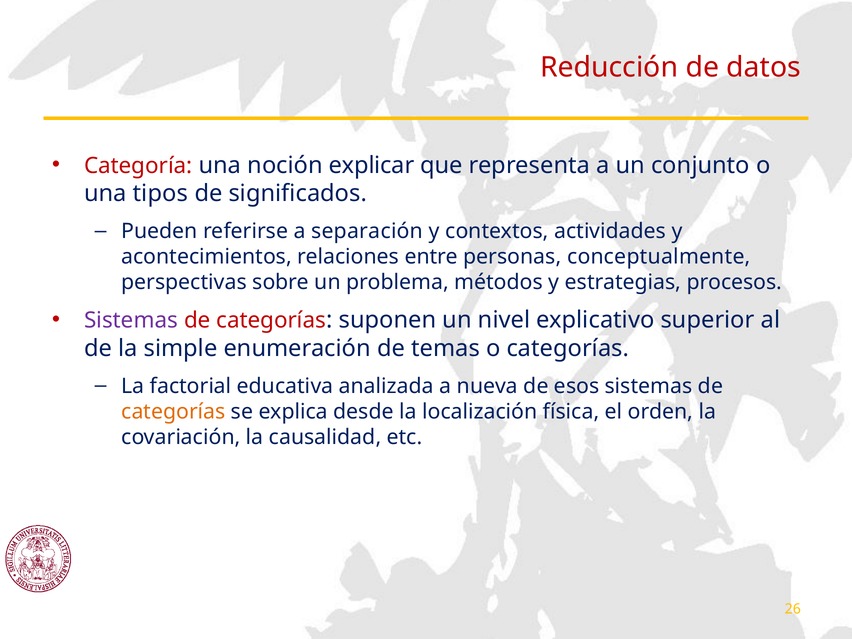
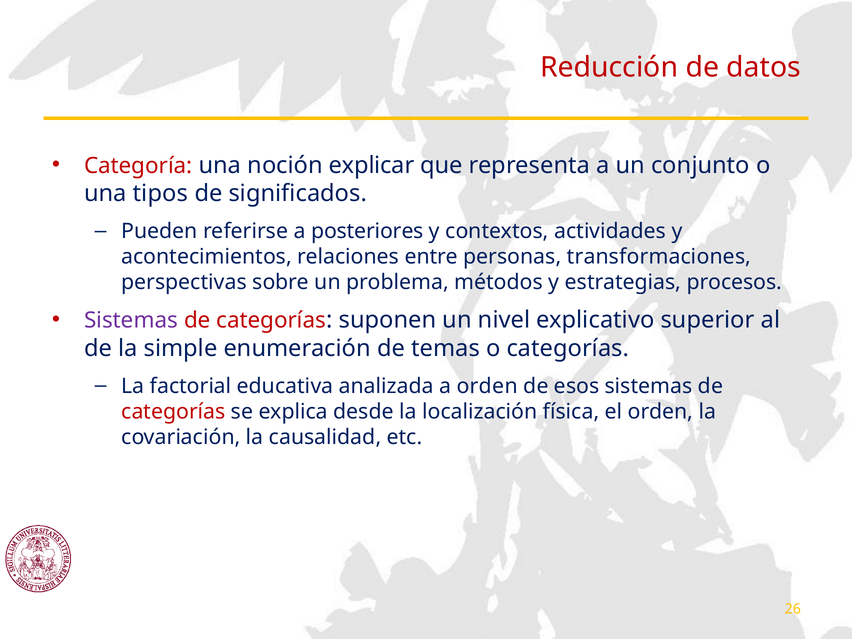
separación: separación -> posteriores
conceptualmente: conceptualmente -> transformaciones
a nueva: nueva -> orden
categorías at (173, 412) colour: orange -> red
